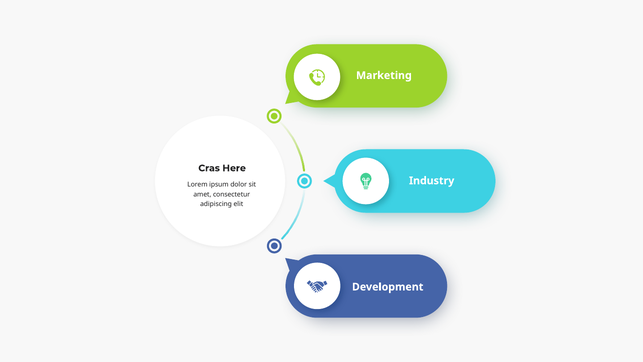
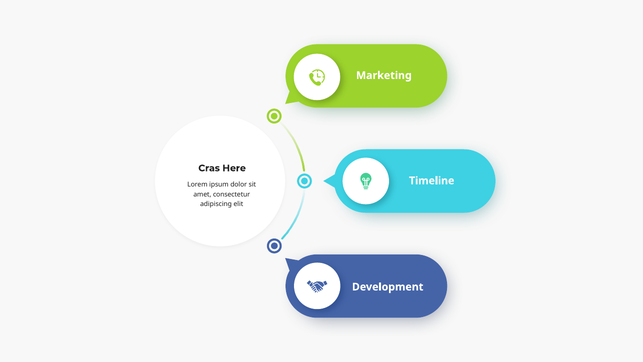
Industry: Industry -> Timeline
